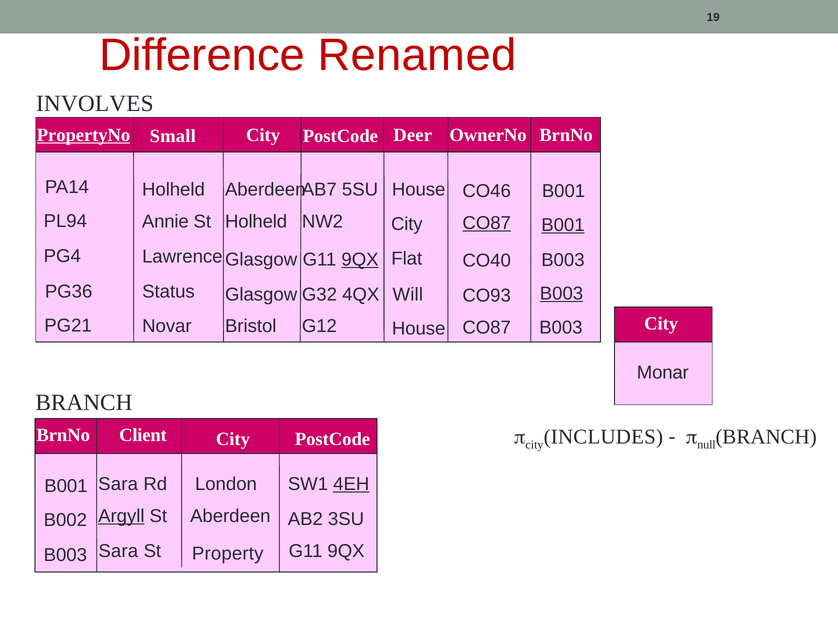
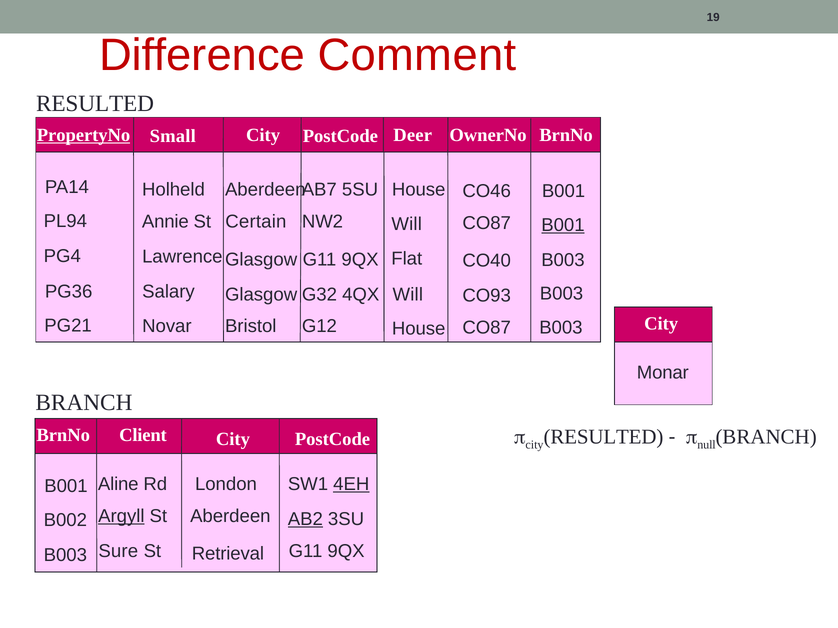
Renamed: Renamed -> Comment
INVOLVES at (95, 104): INVOLVES -> RESULTED
Holheld at (256, 222): Holheld -> Certain
CO87 at (487, 223) underline: present -> none
City at (407, 224): City -> Will
9QX at (360, 260) underline: present -> none
Status: Status -> Salary
B003 at (562, 294) underline: present -> none
city INCLUDES: INCLUDES -> RESULTED
Sara at (118, 484): Sara -> Aline
AB2 underline: none -> present
Sara at (118, 551): Sara -> Sure
Property: Property -> Retrieval
